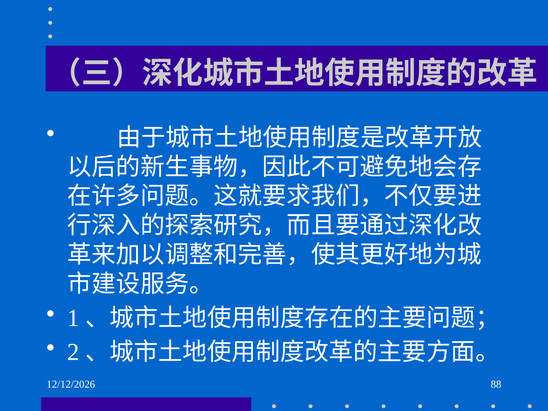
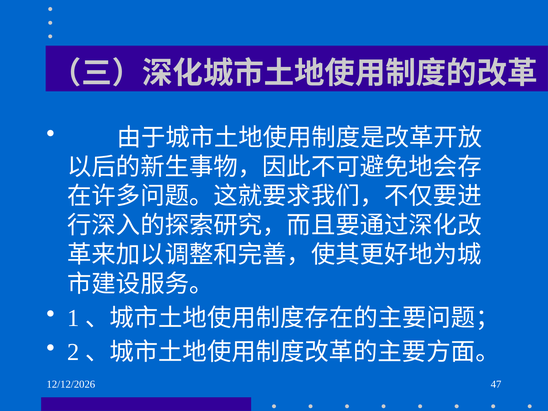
88: 88 -> 47
